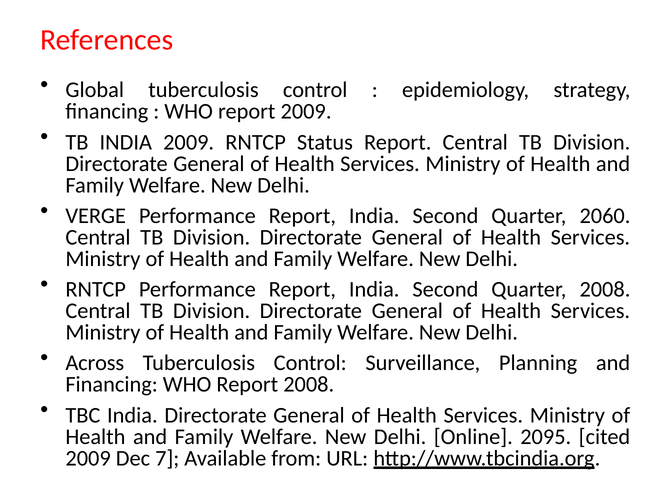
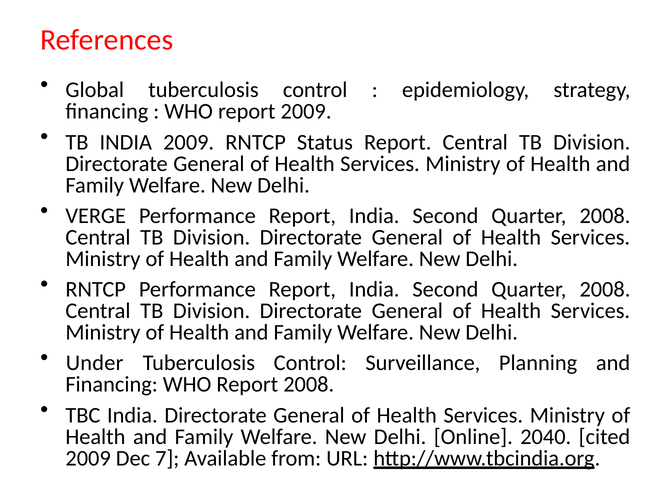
2060 at (605, 216): 2060 -> 2008
Across: Across -> Under
2095: 2095 -> 2040
